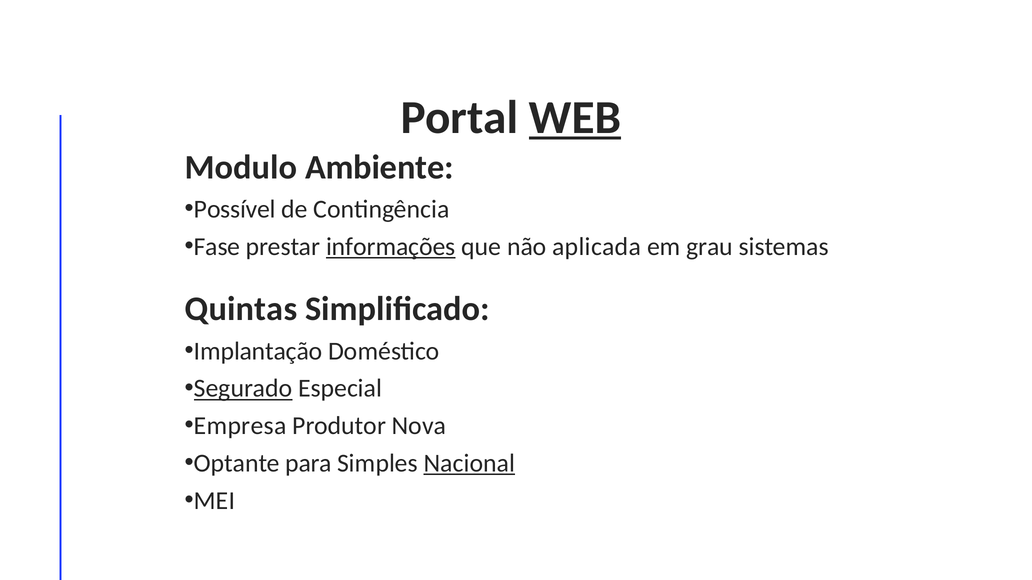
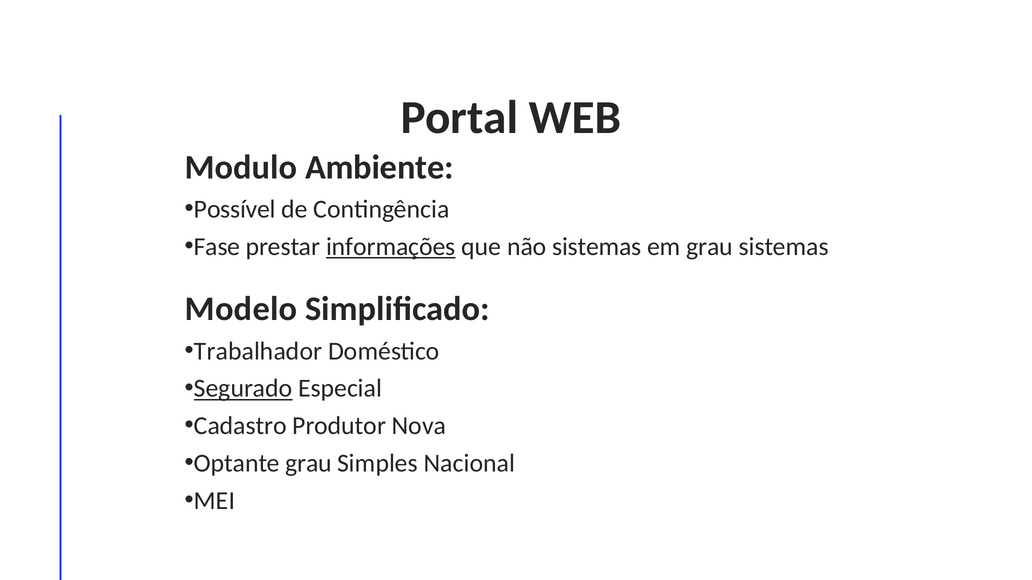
WEB underline: present -> none
não aplicada: aplicada -> sistemas
Quintas: Quintas -> Modelo
Implantação: Implantação -> Trabalhador
Empresa: Empresa -> Cadastro
Optante para: para -> grau
Nacional underline: present -> none
